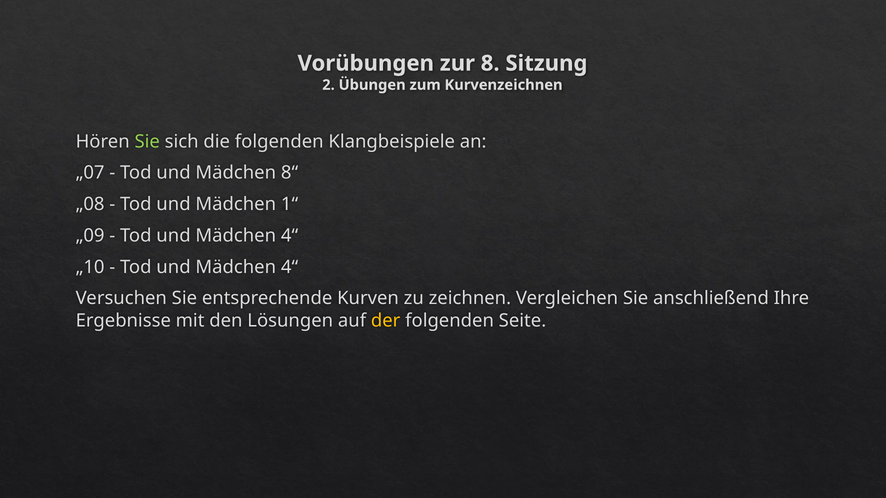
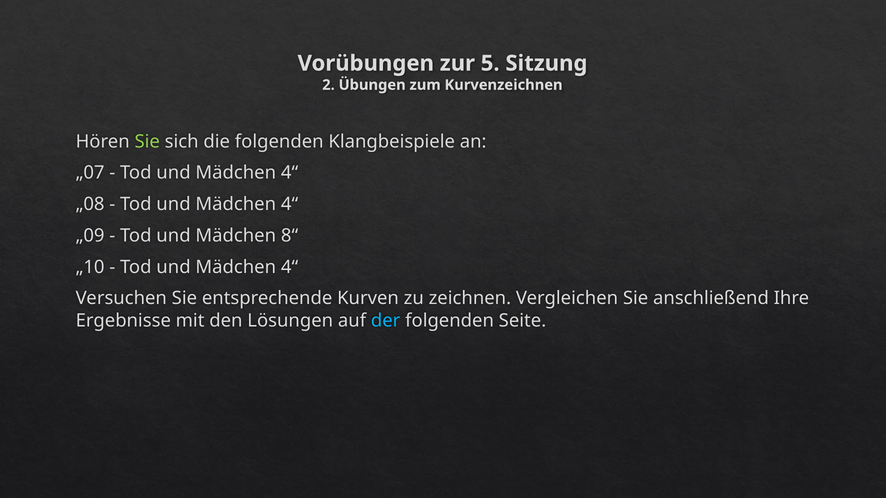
8: 8 -> 5
8“ at (290, 173): 8“ -> 4“
1“ at (290, 204): 1“ -> 4“
4“ at (290, 236): 4“ -> 8“
der colour: yellow -> light blue
